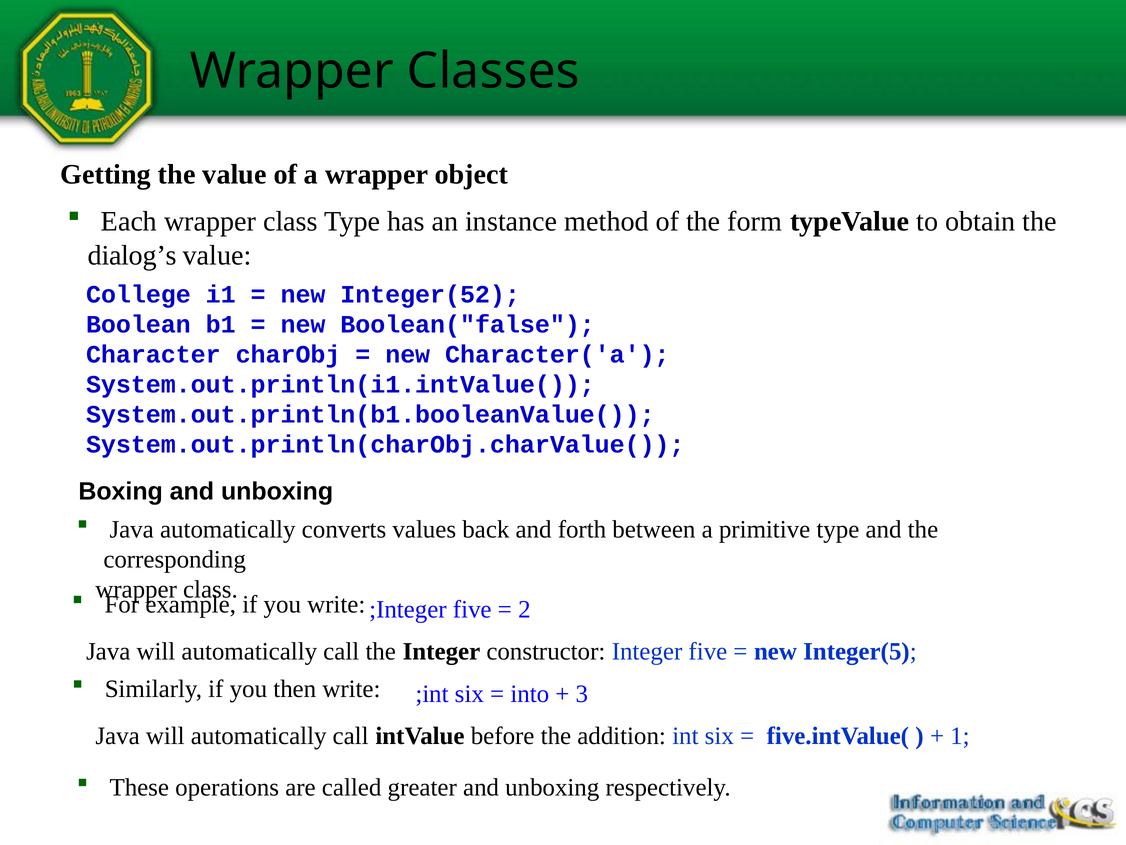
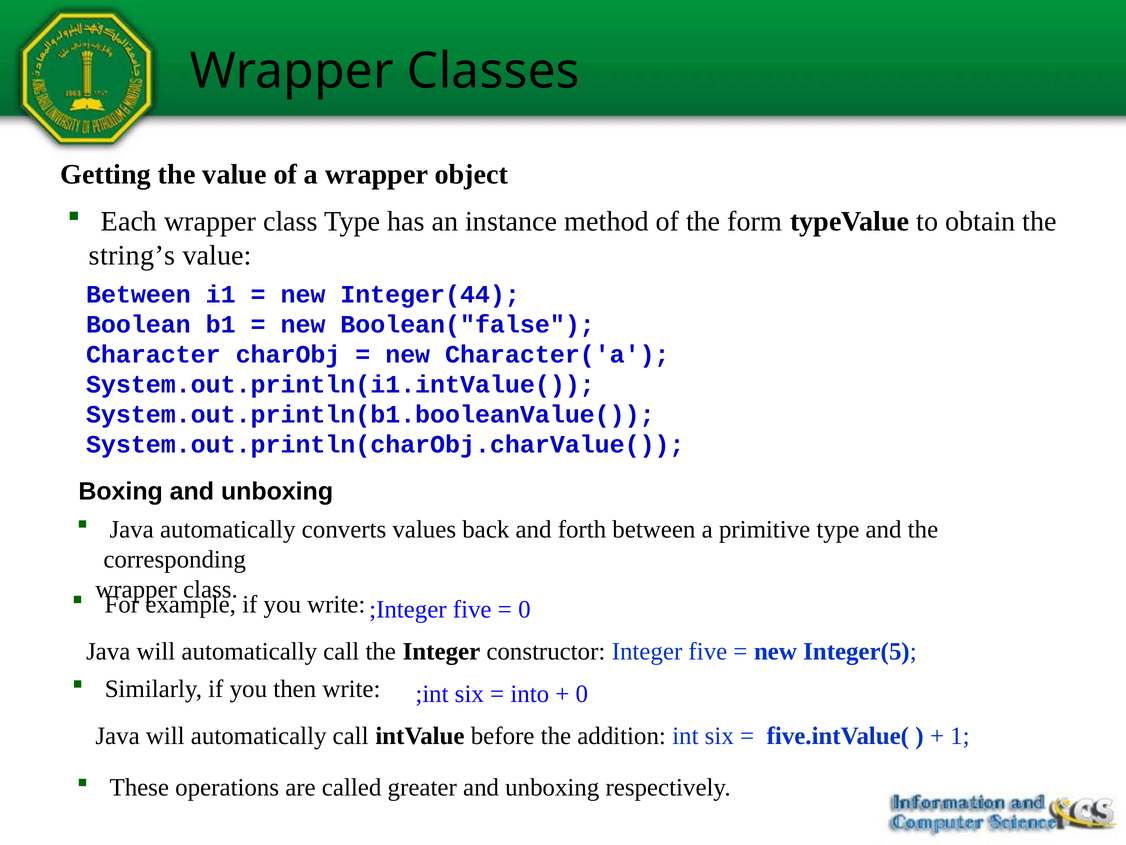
dialog’s: dialog’s -> string’s
College at (138, 294): College -> Between
Integer(52: Integer(52 -> Integer(44
2 at (524, 609): 2 -> 0
3 at (582, 694): 3 -> 0
